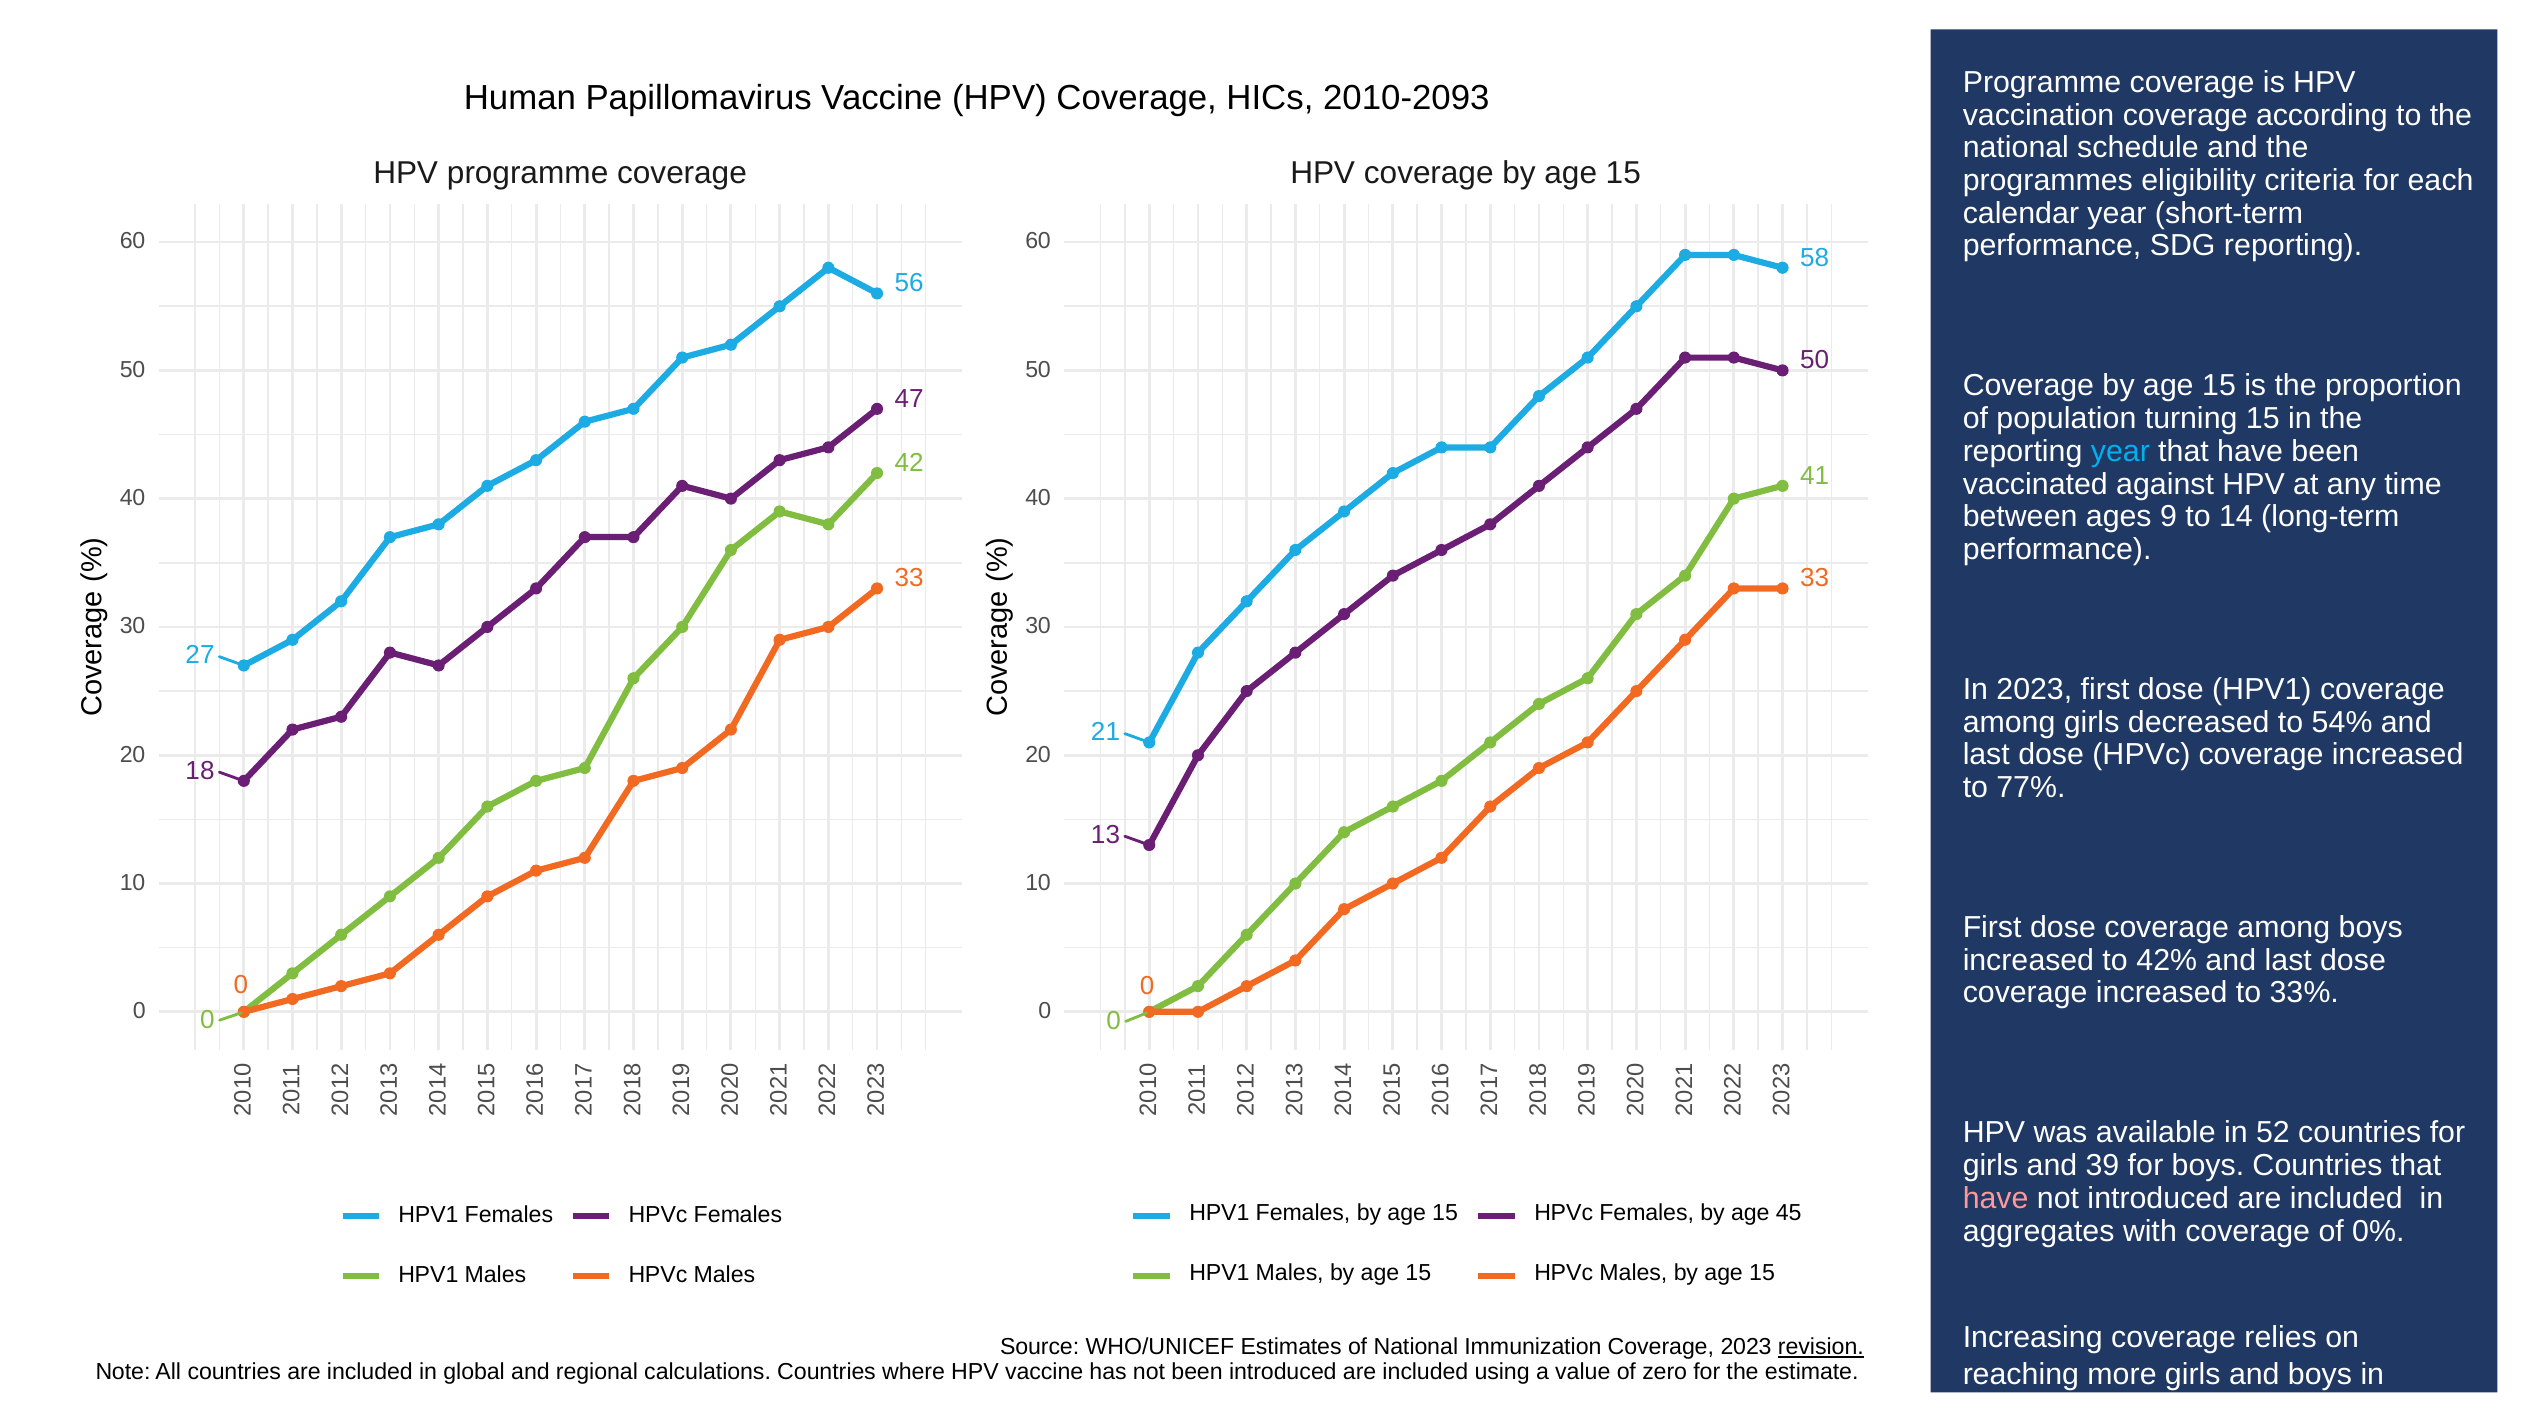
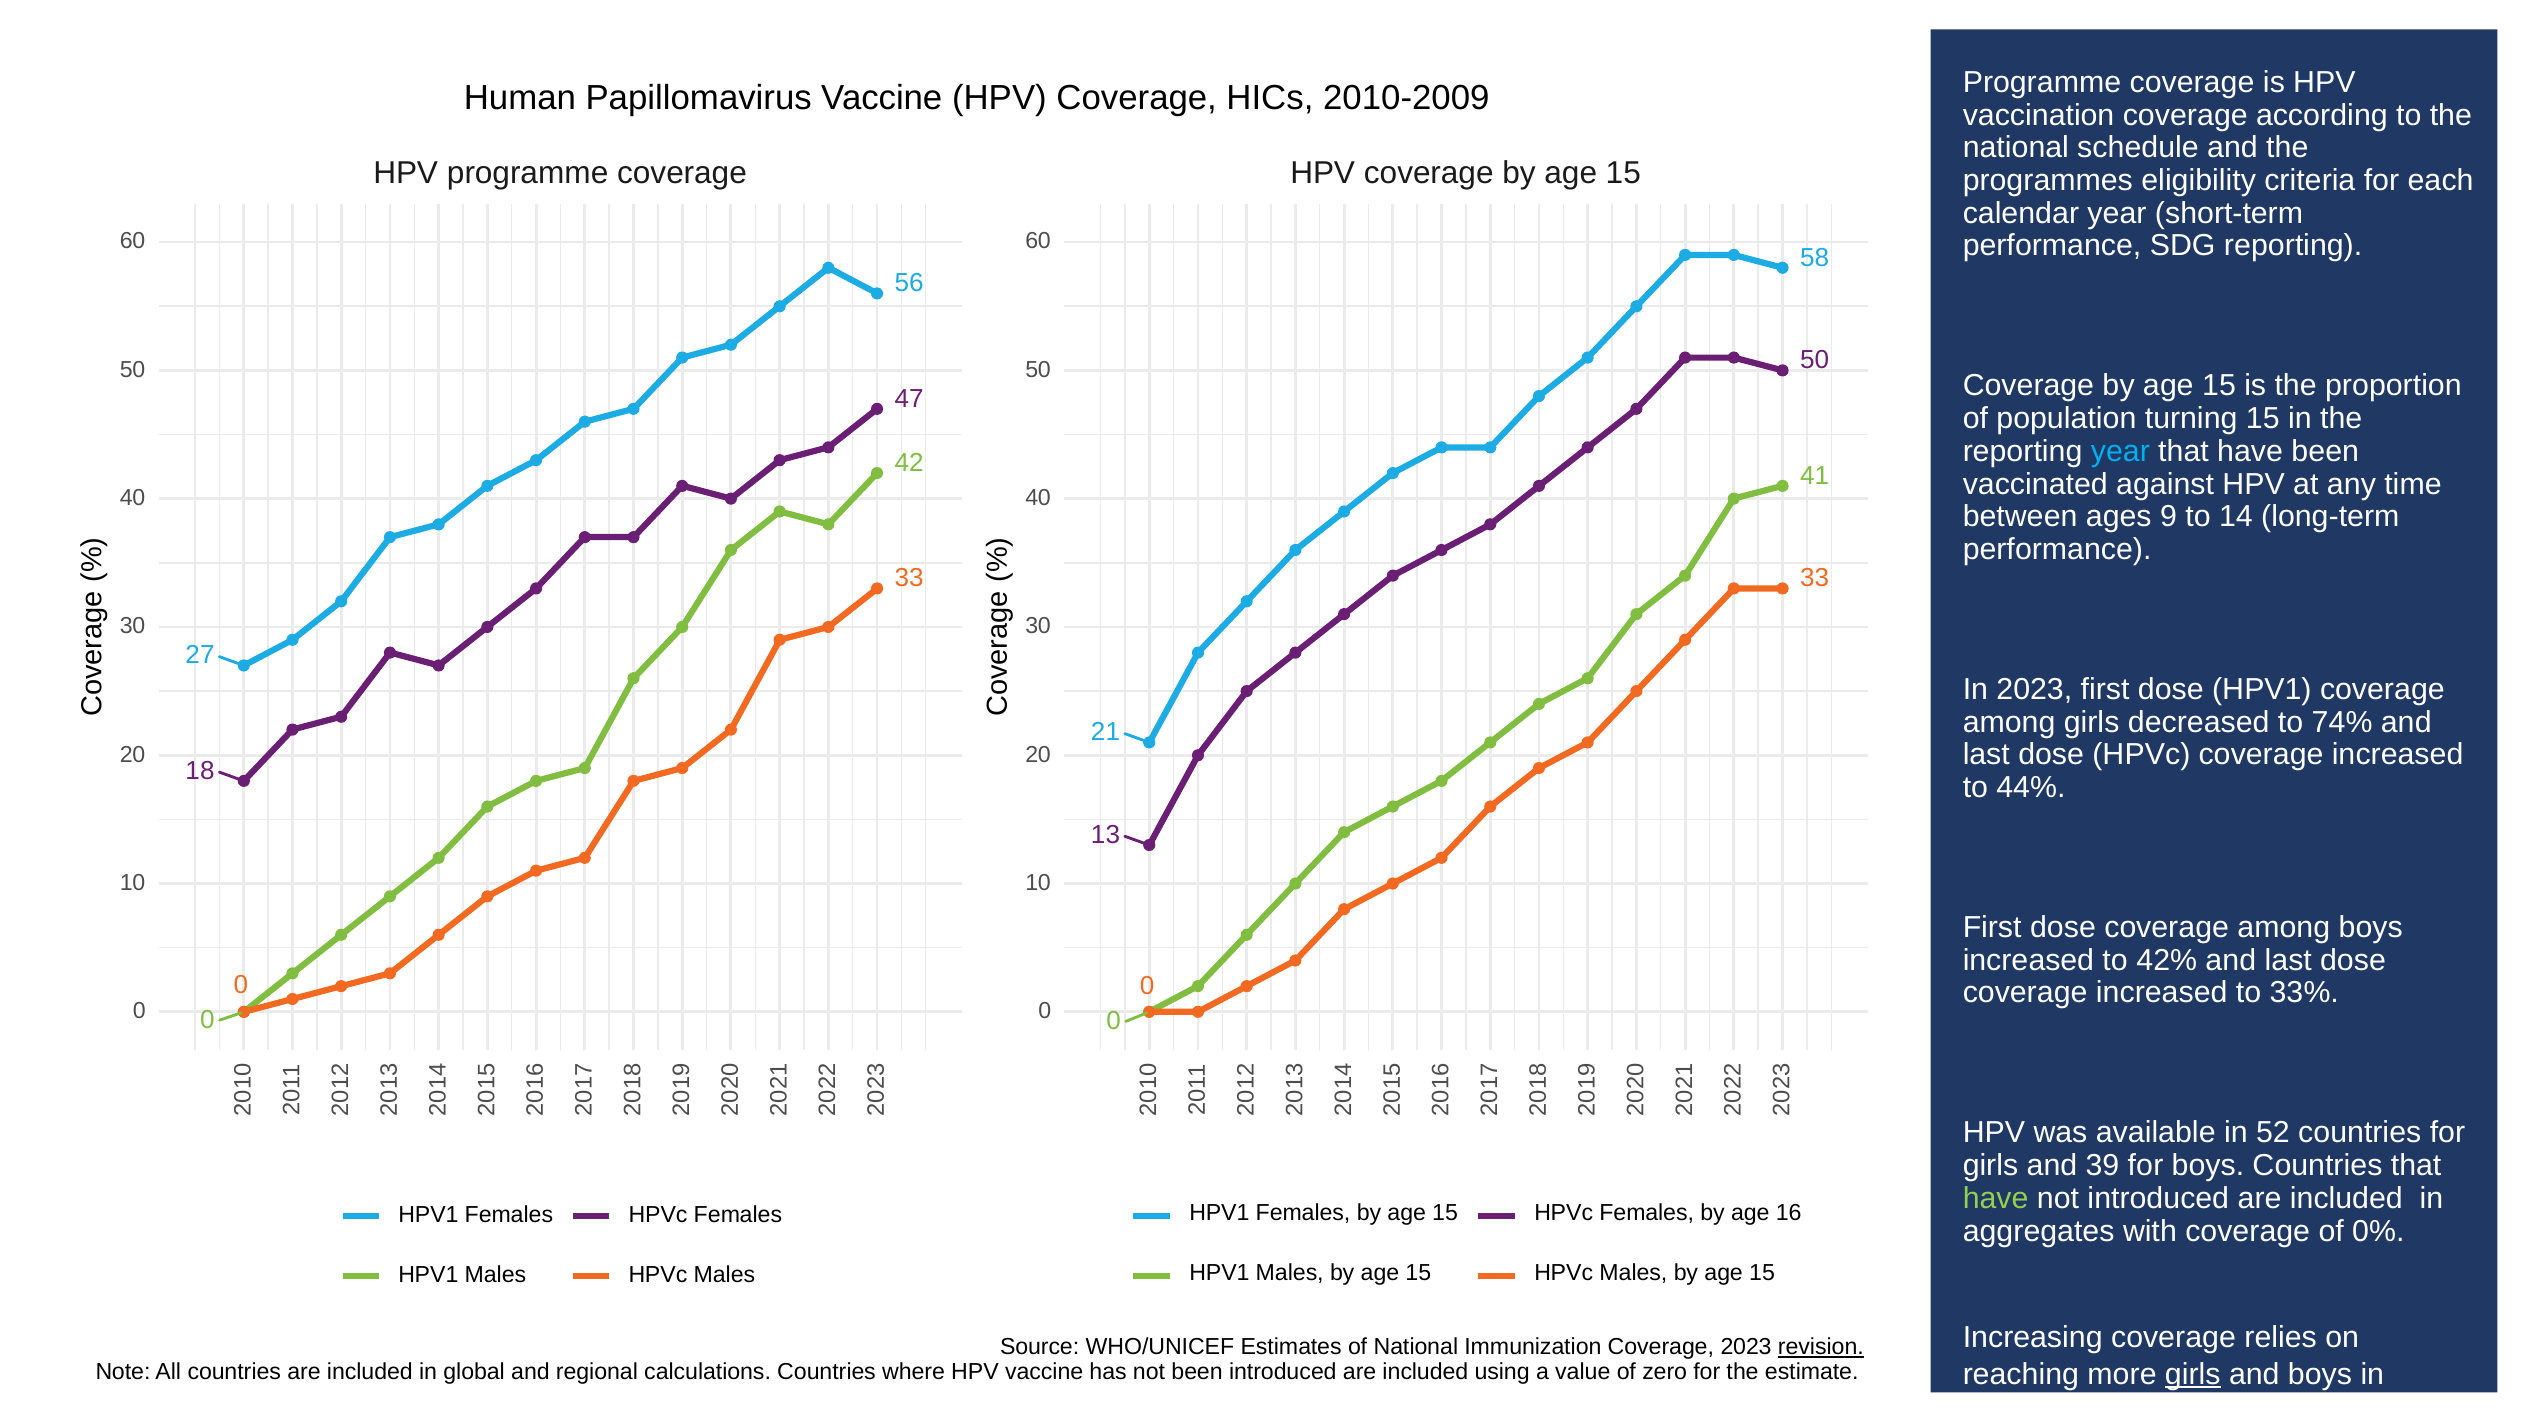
2010-2093: 2010-2093 -> 2010-2009
54%: 54% -> 74%
77%: 77% -> 44%
have at (1996, 1199) colour: pink -> light green
45: 45 -> 16
girls at (2193, 1375) underline: none -> present
